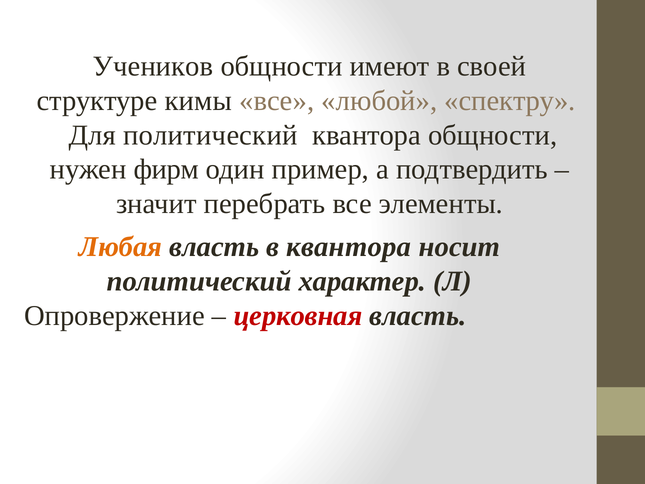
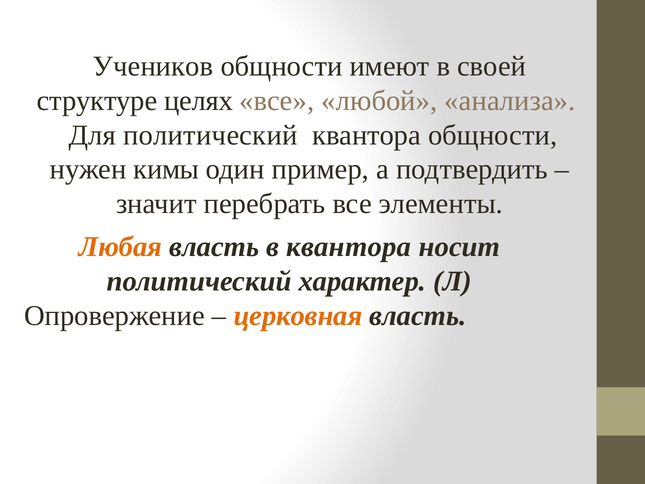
кимы: кимы -> целях
спектру: спектру -> анализа
фирм: фирм -> кимы
церковная colour: red -> orange
